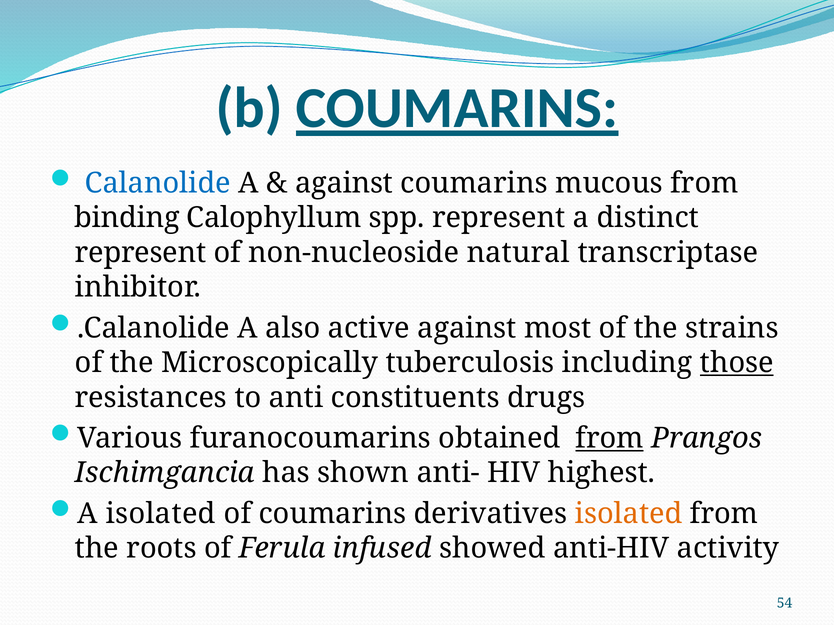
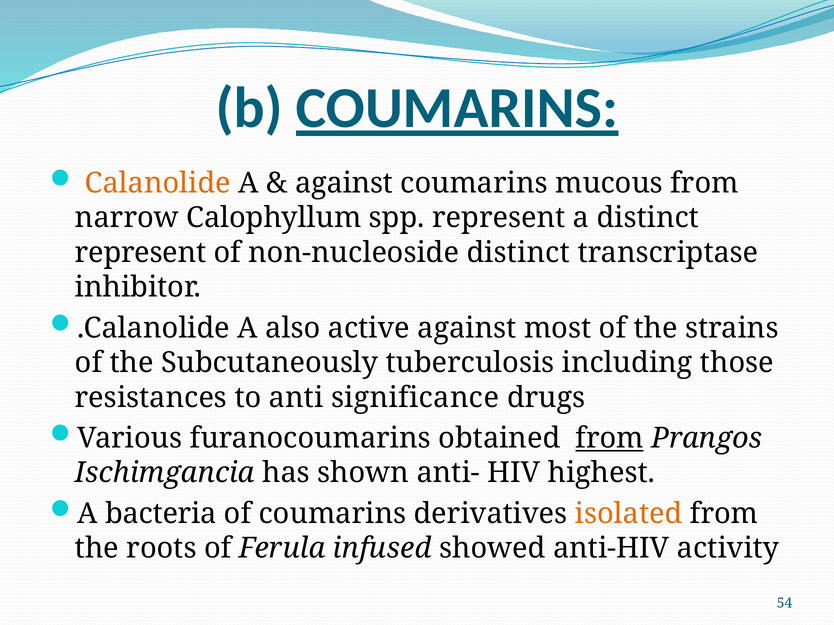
Calanolide colour: blue -> orange
binding: binding -> narrow
non-nucleoside natural: natural -> distinct
Microscopically: Microscopically -> Subcutaneously
those underline: present -> none
constituents: constituents -> significance
A isolated: isolated -> bacteria
